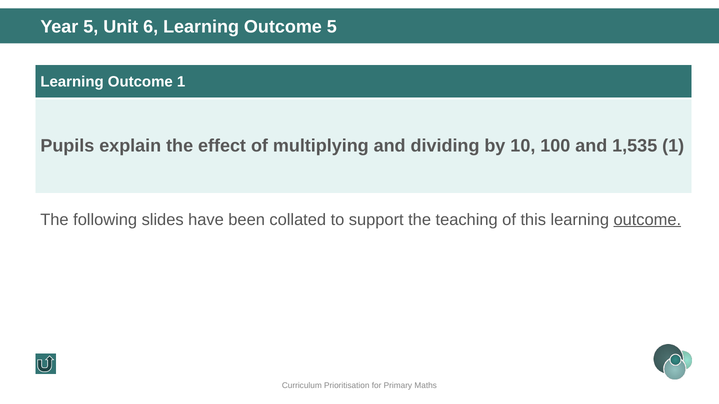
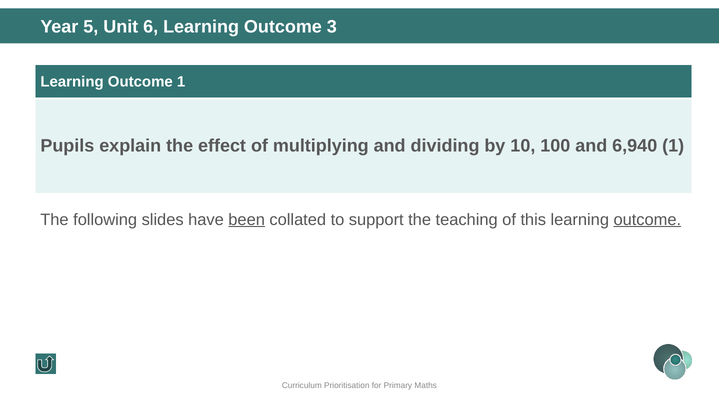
Outcome 5: 5 -> 3
1,535: 1,535 -> 6,940
been underline: none -> present
